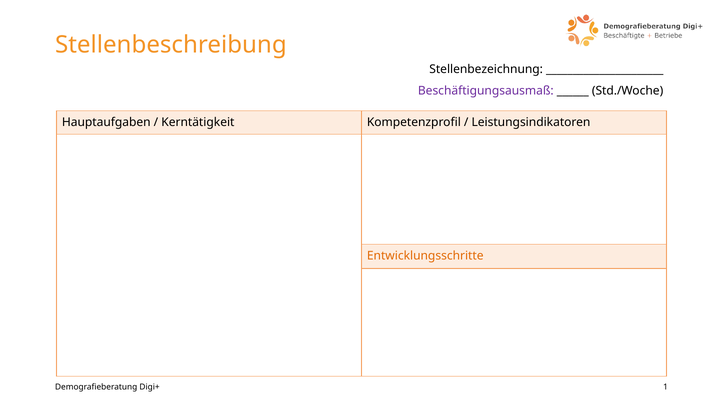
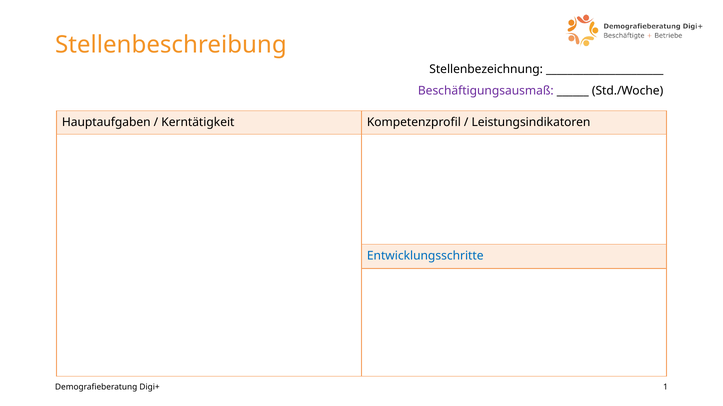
Entwicklungsschritte colour: orange -> blue
